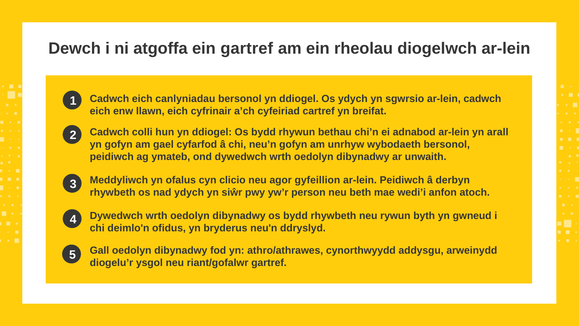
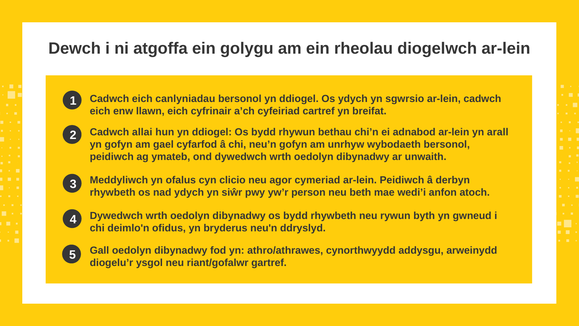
ein gartref: gartref -> golygu
colli: colli -> allai
gyfeillion: gyfeillion -> cymeriad
